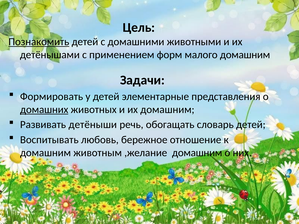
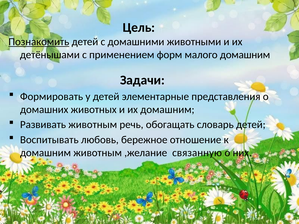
домашних underline: present -> none
Развивать детёныши: детёныши -> животным
,желание домашним: домашним -> связанную
